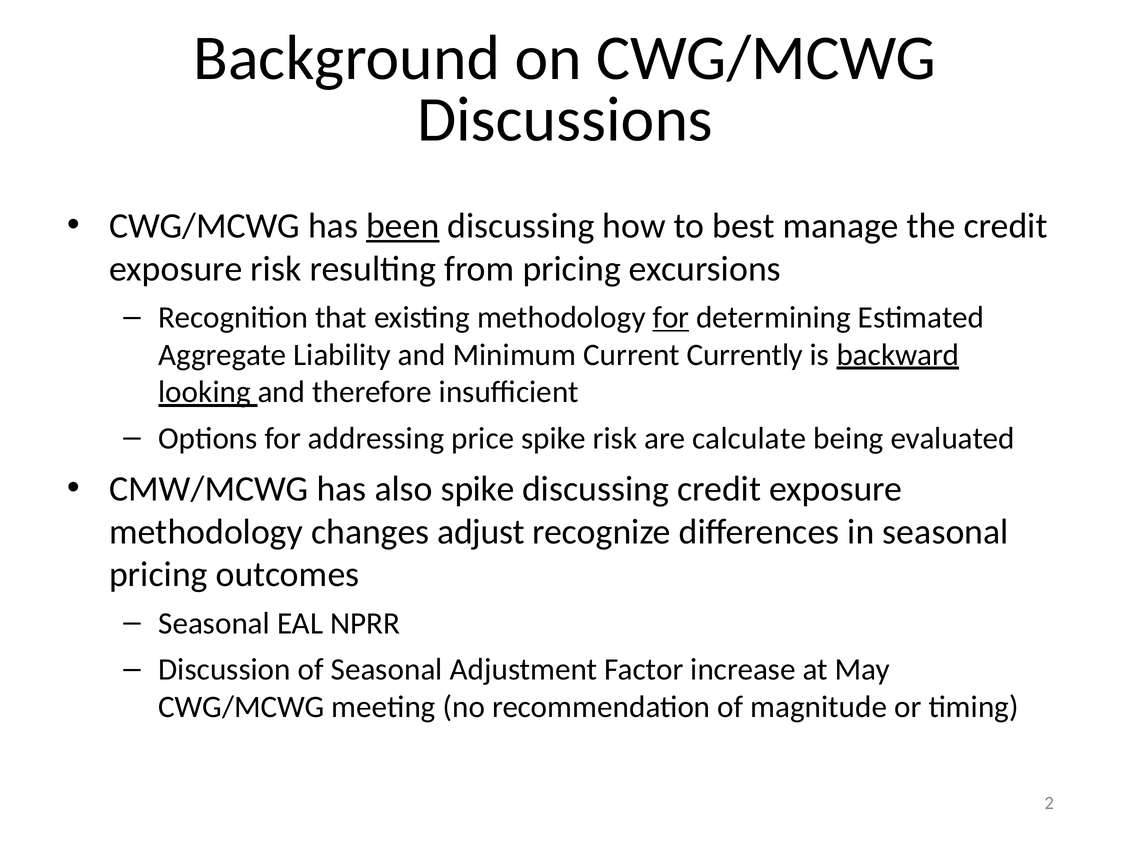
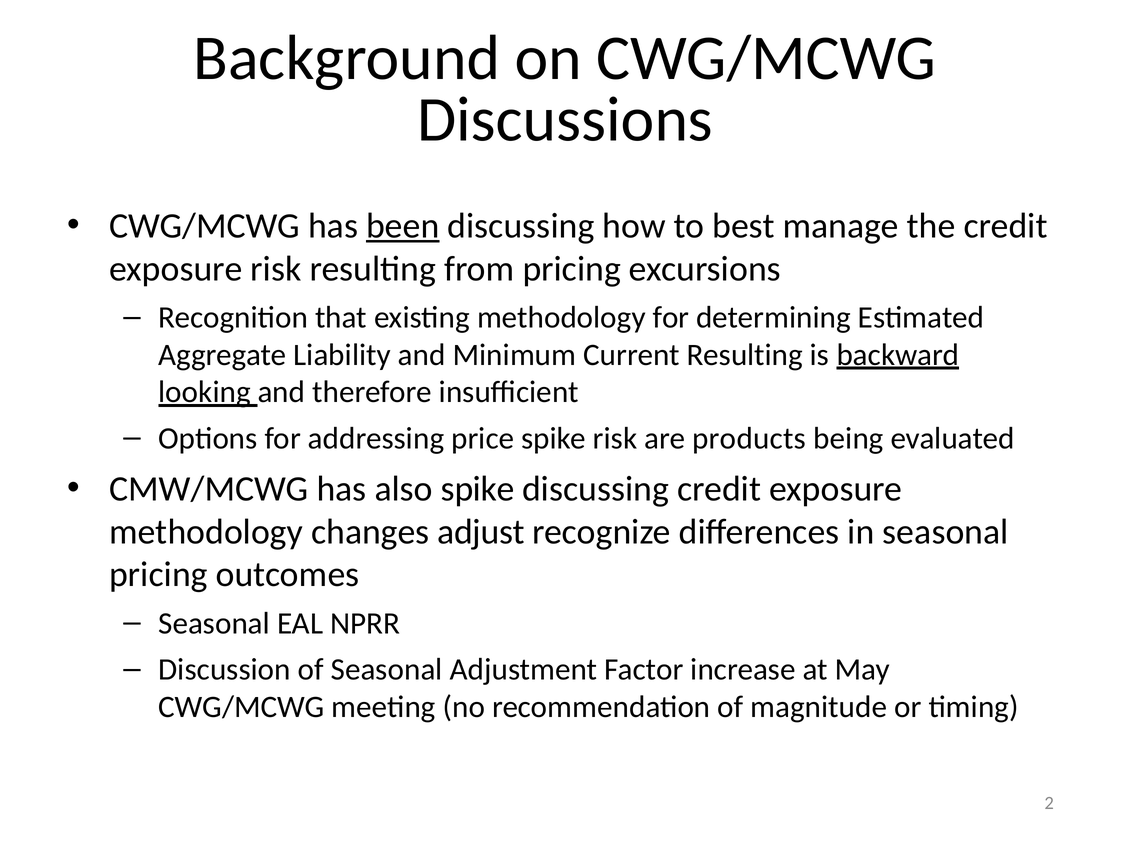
for at (671, 317) underline: present -> none
Current Currently: Currently -> Resulting
calculate: calculate -> products
